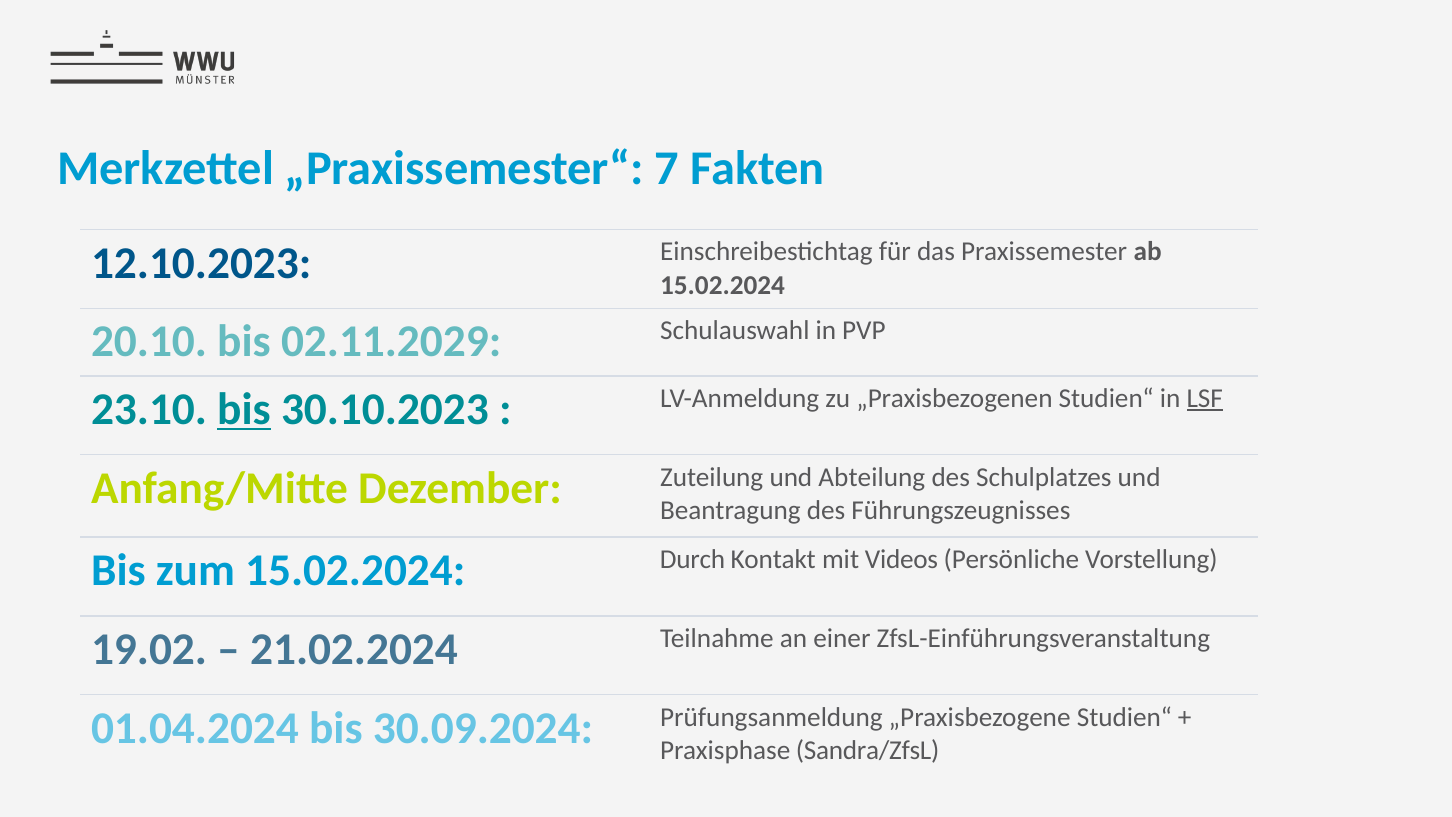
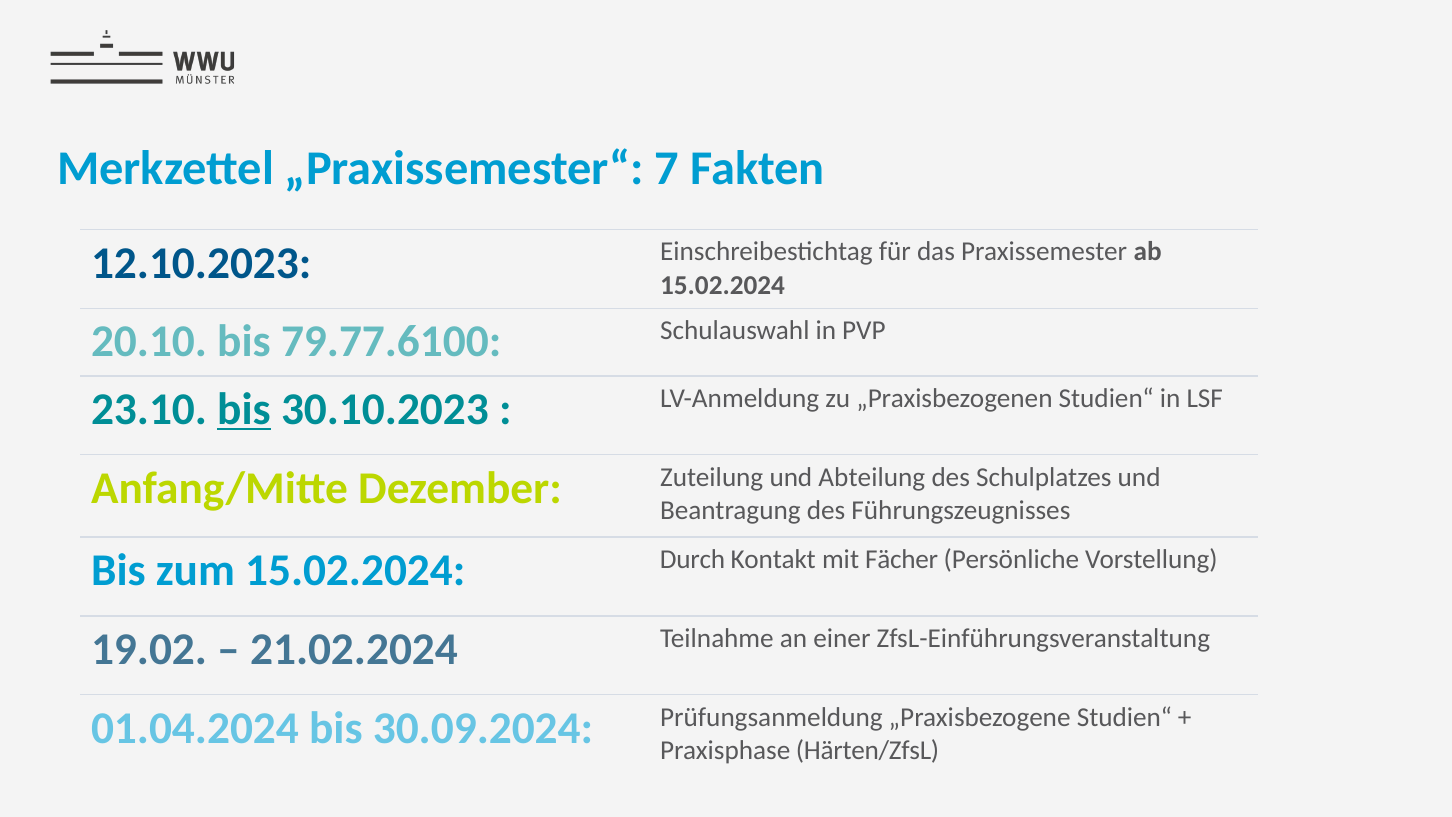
02.11.2029: 02.11.2029 -> 79.77.6100
LSF underline: present -> none
Videos: Videos -> Fächer
Sandra/ZfsL: Sandra/ZfsL -> Härten/ZfsL
